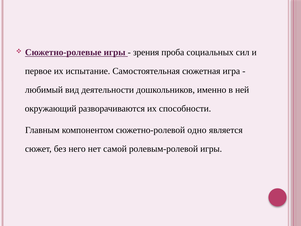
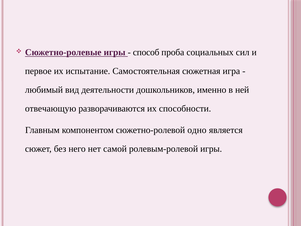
зрения: зрения -> способ
окружающий: окружающий -> отвечающую
